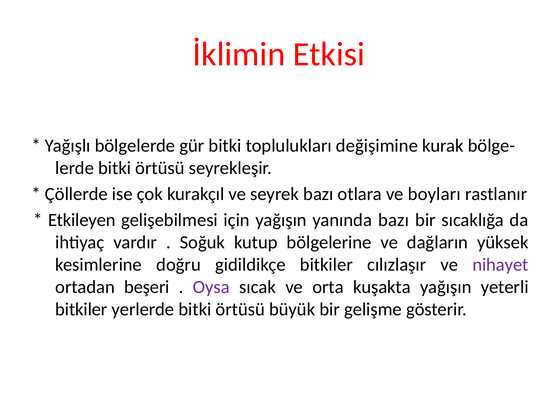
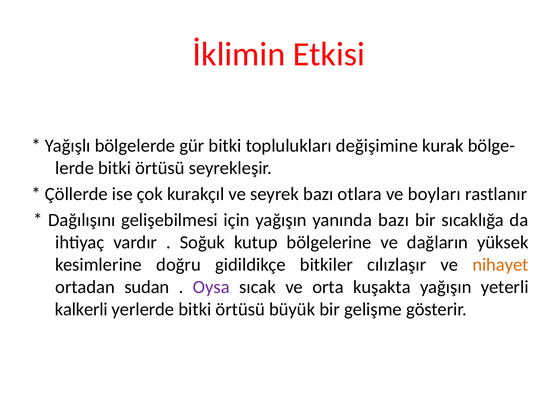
Etkileyen: Etkileyen -> Dağılışını
nihayet colour: purple -> orange
beşeri: beşeri -> sudan
bitkiler at (81, 310): bitkiler -> kalkerli
